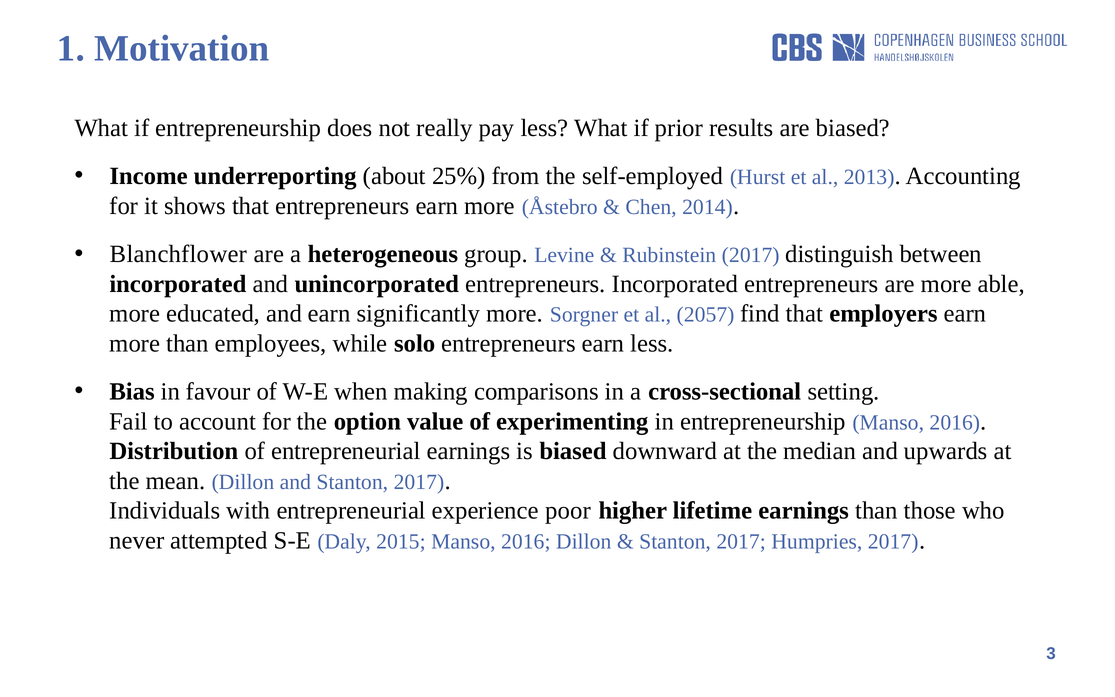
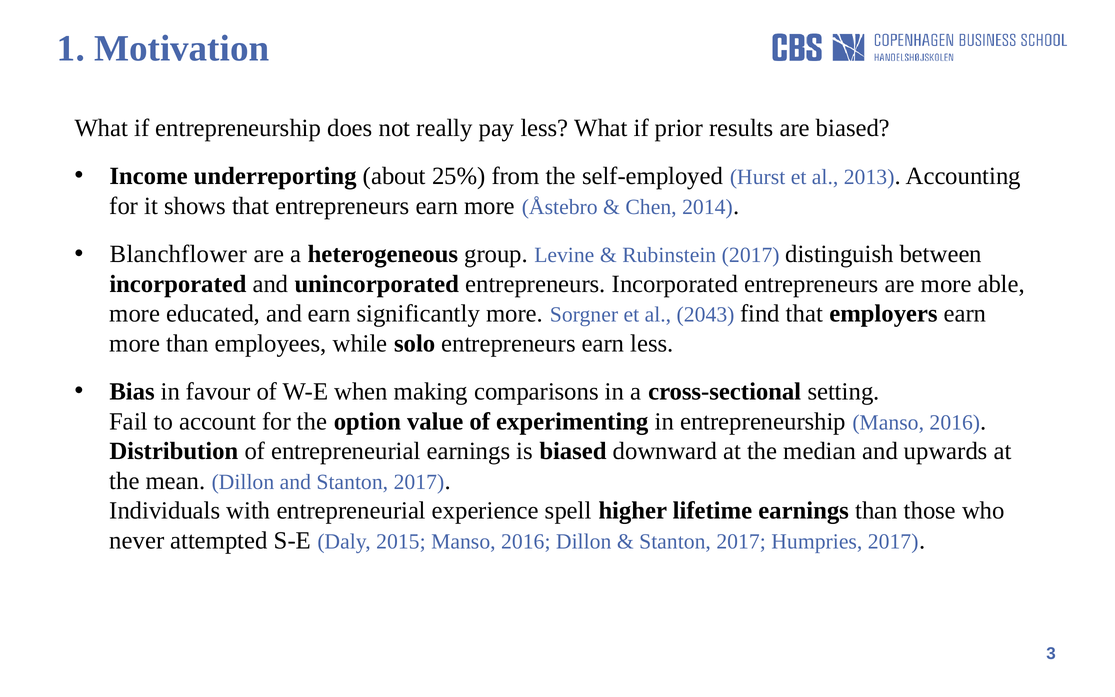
2057: 2057 -> 2043
poor: poor -> spell
